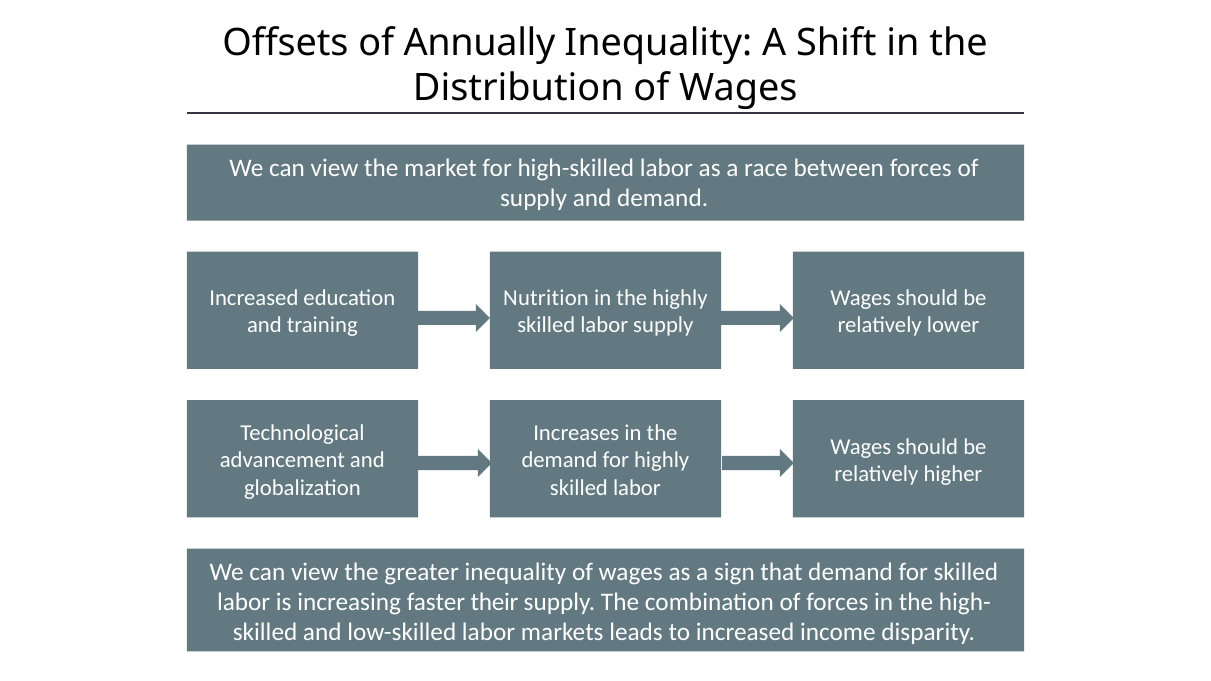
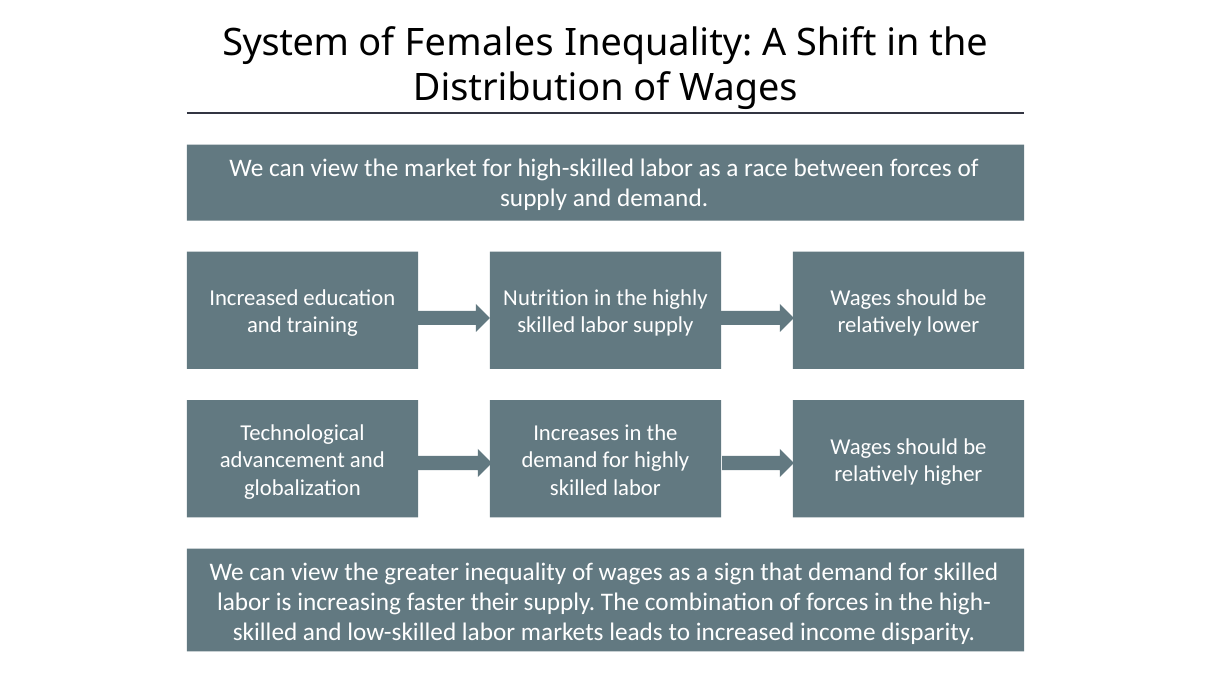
Offsets: Offsets -> System
Annually: Annually -> Females
